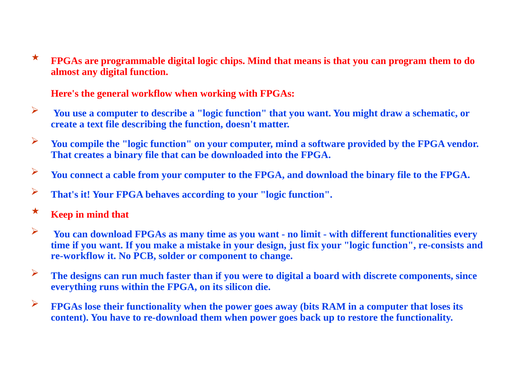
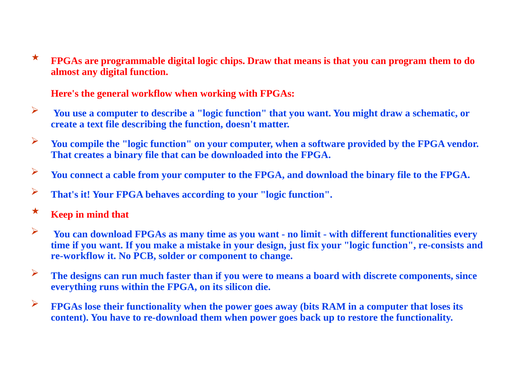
chips Mind: Mind -> Draw
computer mind: mind -> when
to digital: digital -> means
